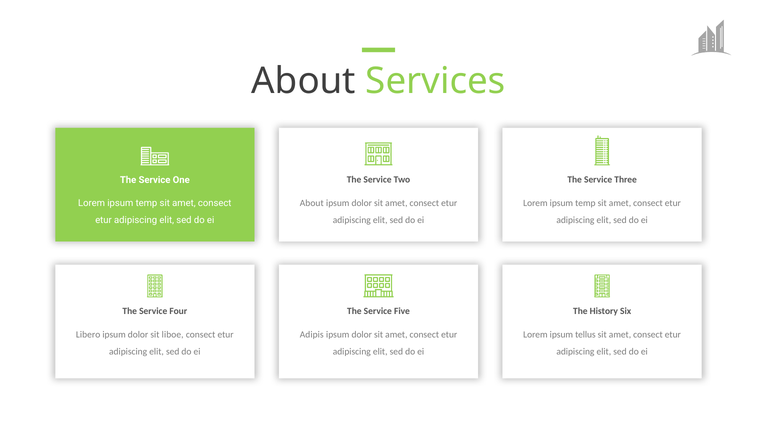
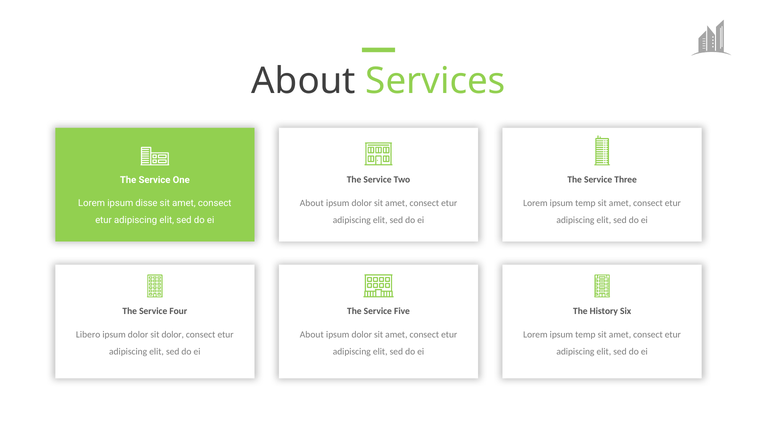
temp at (146, 203): temp -> disse
sit liboe: liboe -> dolor
Adipis at (312, 334): Adipis -> About
tellus at (585, 334): tellus -> temp
